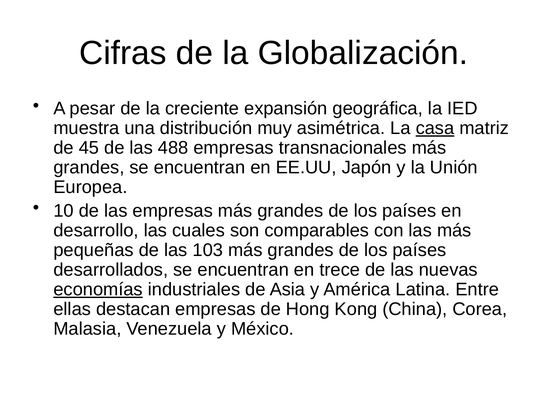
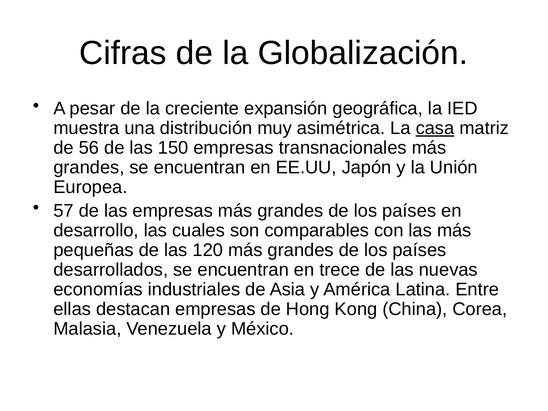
45: 45 -> 56
488: 488 -> 150
10: 10 -> 57
103: 103 -> 120
economías underline: present -> none
